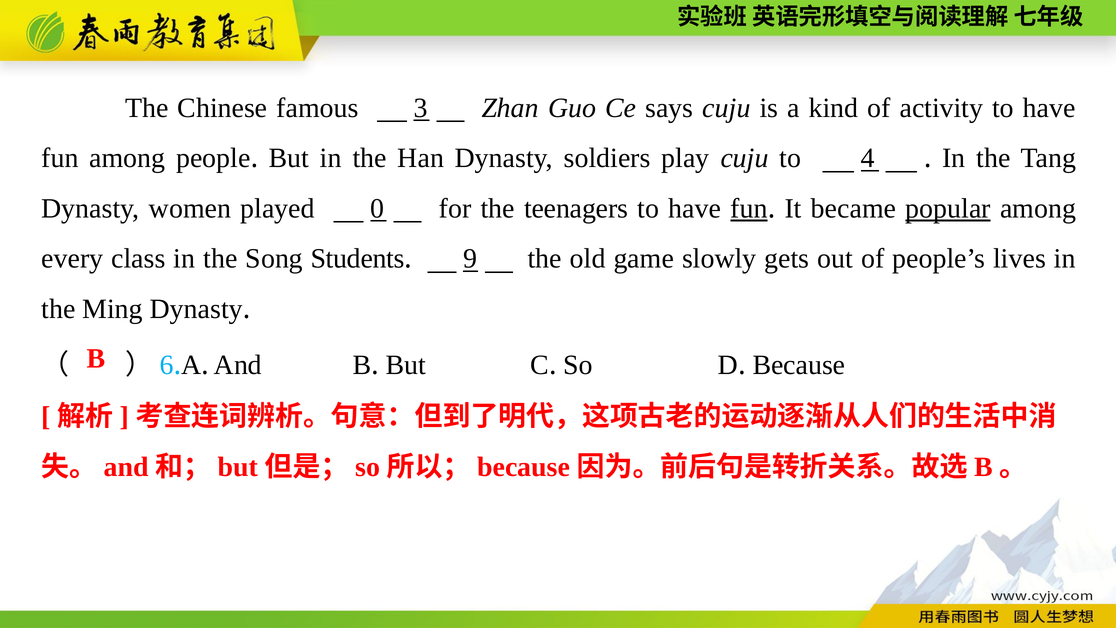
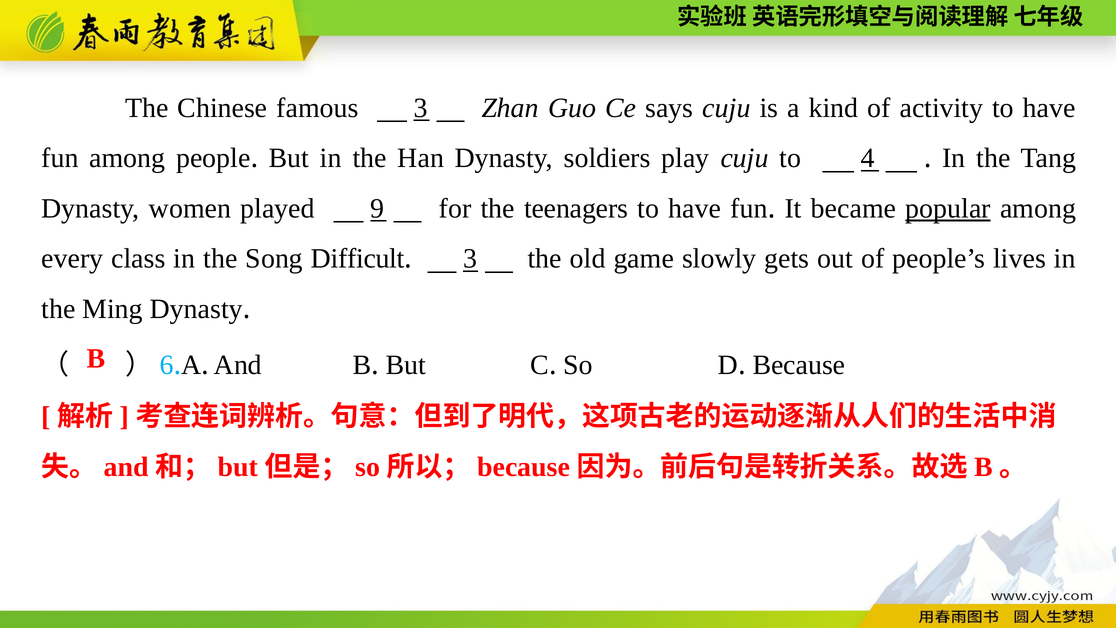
0: 0 -> 9
fun at (749, 208) underline: present -> none
Students: Students -> Difficult
9 at (470, 259): 9 -> 3
